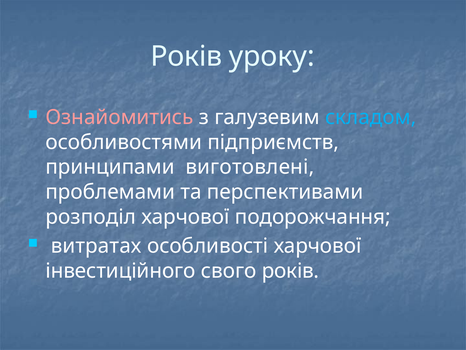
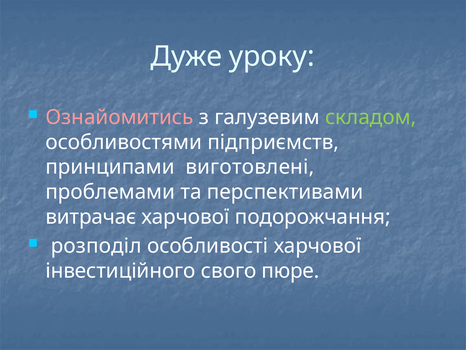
Років at (186, 56): Років -> Дуже
складом colour: light blue -> light green
розподіл: розподіл -> витрачає
витратах: витратах -> розподіл
свого років: років -> пюре
